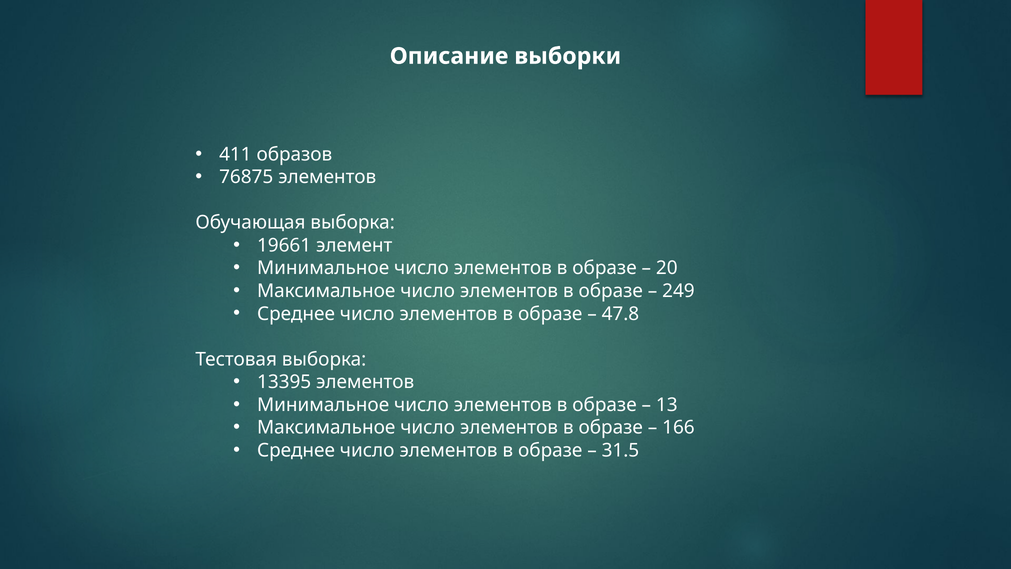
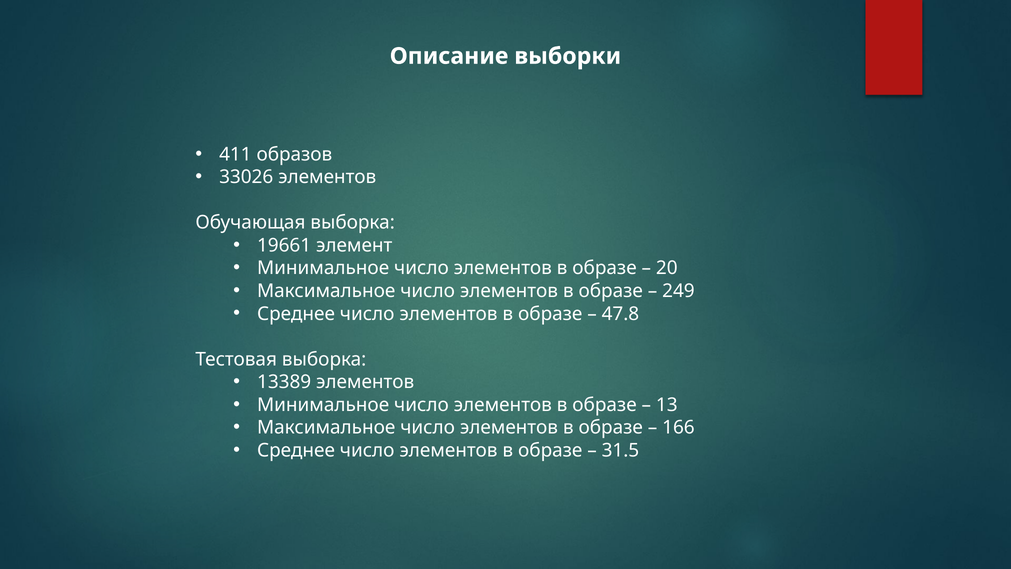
76875: 76875 -> 33026
13395: 13395 -> 13389
